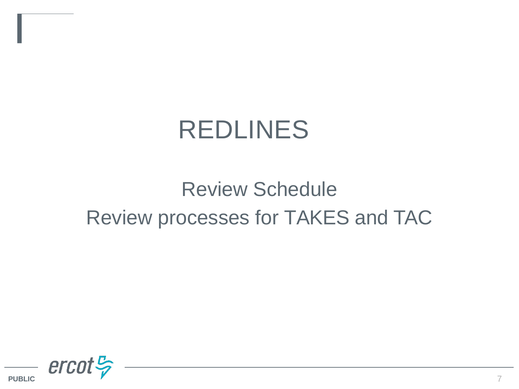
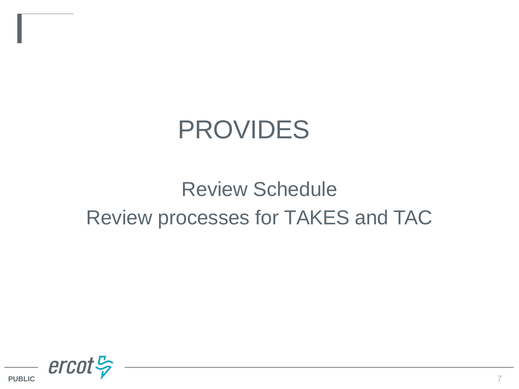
REDLINES: REDLINES -> PROVIDES
